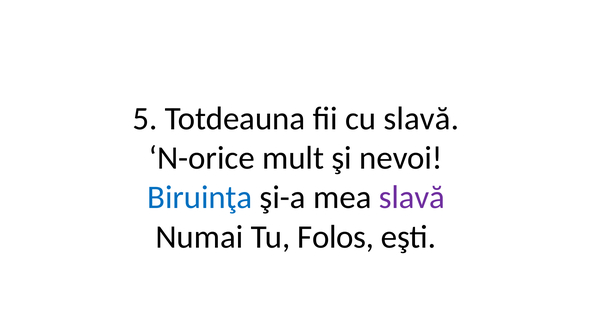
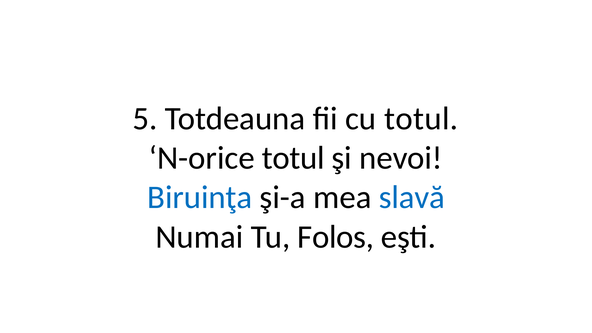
cu slavă: slavă -> totul
N-orice mult: mult -> totul
slavă at (412, 197) colour: purple -> blue
